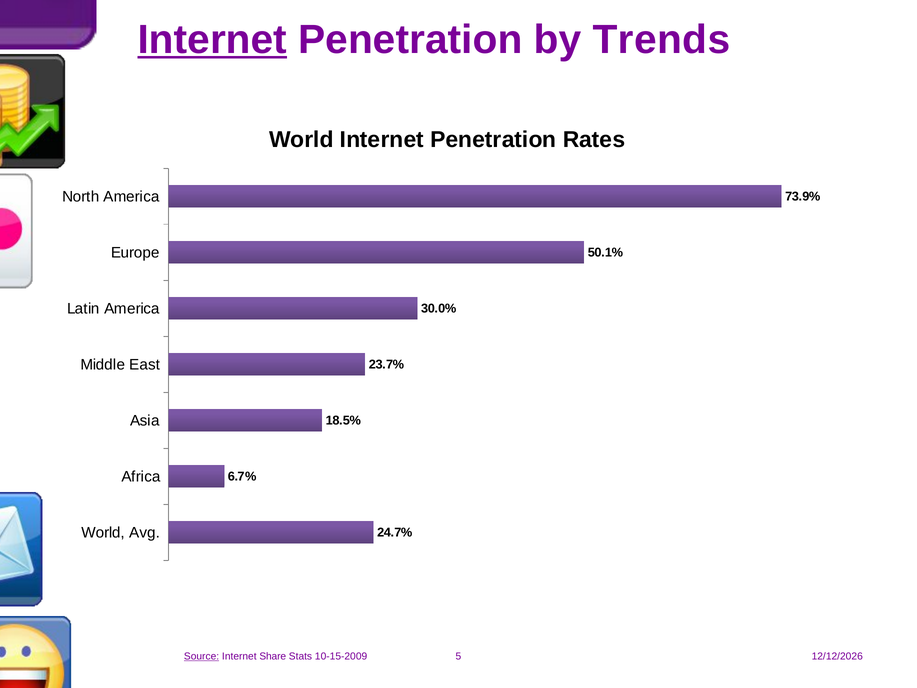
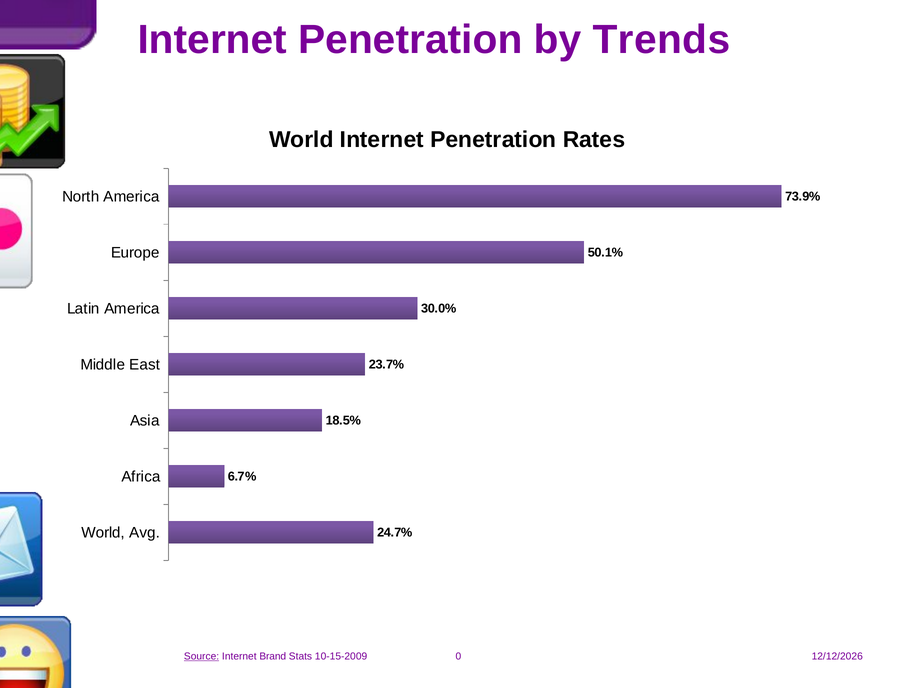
Internet at (212, 40) underline: present -> none
Share: Share -> Brand
5: 5 -> 0
